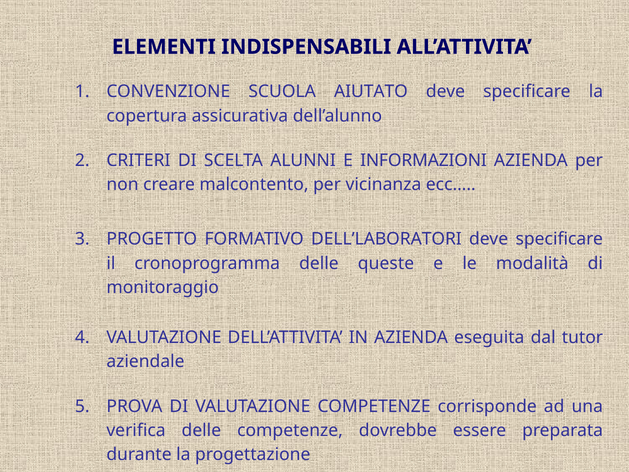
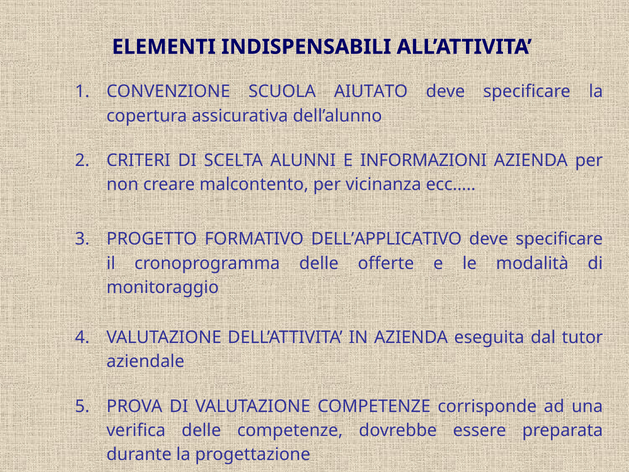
DELL’LABORATORI: DELL’LABORATORI -> DELL’APPLICATIVO
queste: queste -> offerte
